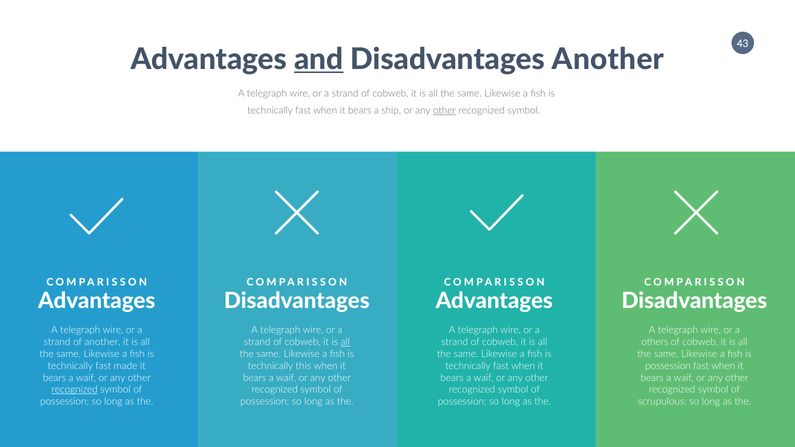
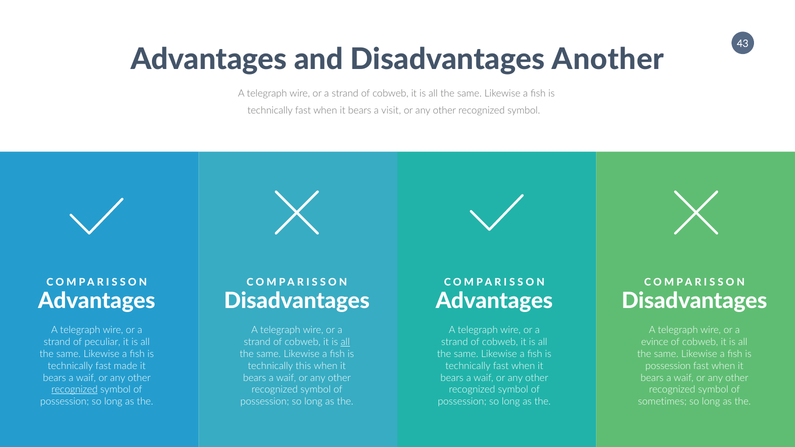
and underline: present -> none
ship: ship -> visit
other at (444, 110) underline: present -> none
of another: another -> peculiar
others: others -> evince
scrupulous: scrupulous -> sometimes
